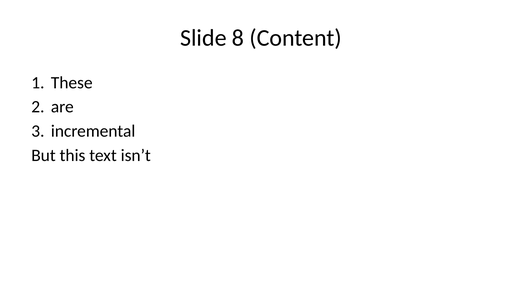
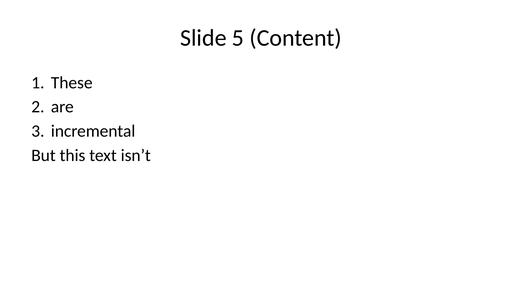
8: 8 -> 5
